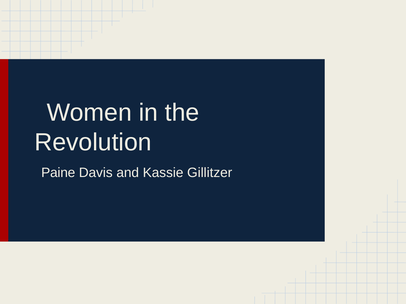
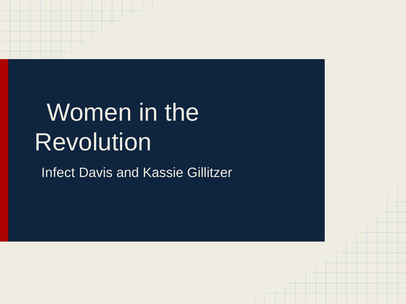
Paine: Paine -> Infect
